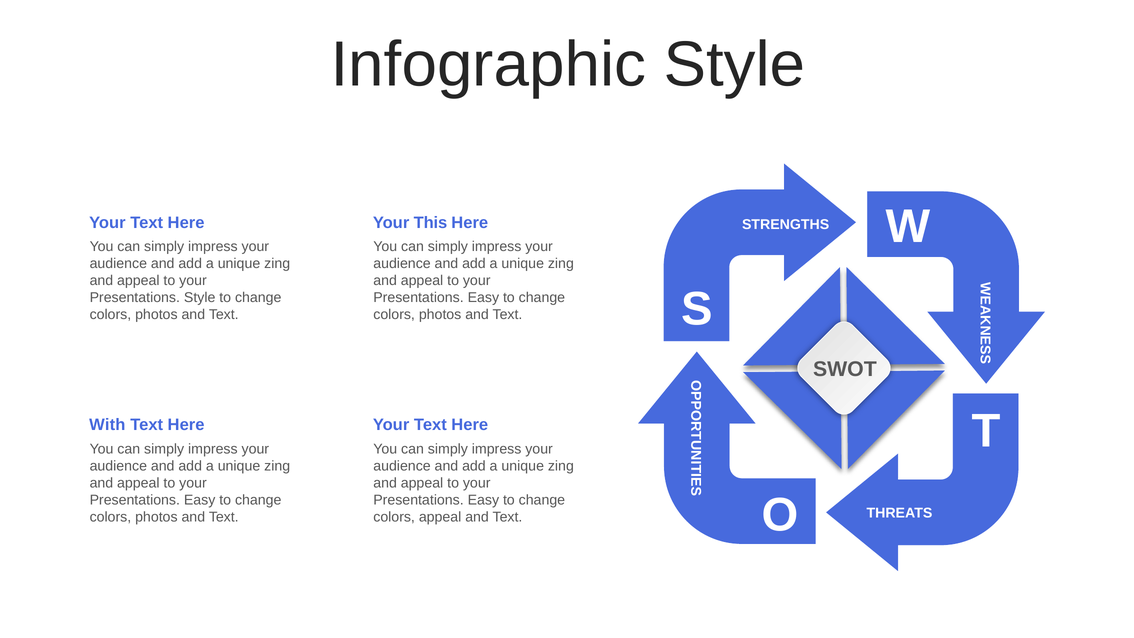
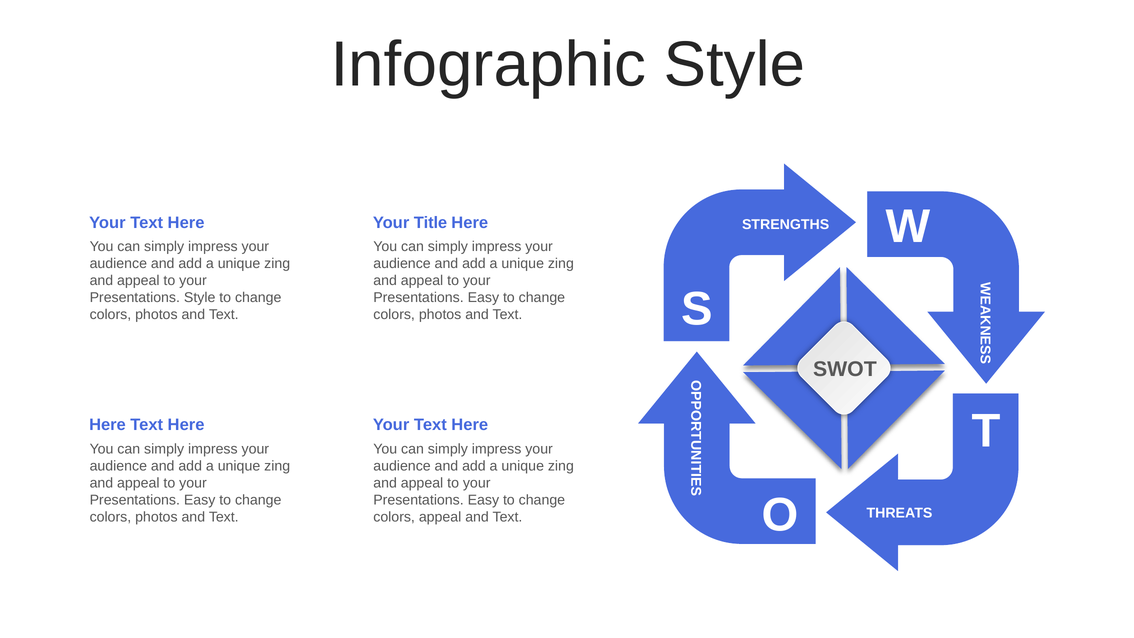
This: This -> Title
With at (107, 425): With -> Here
